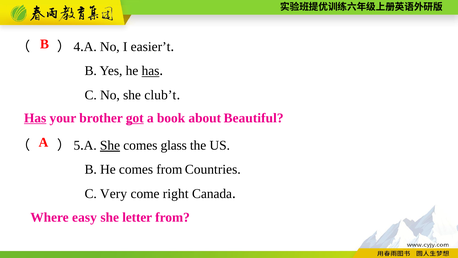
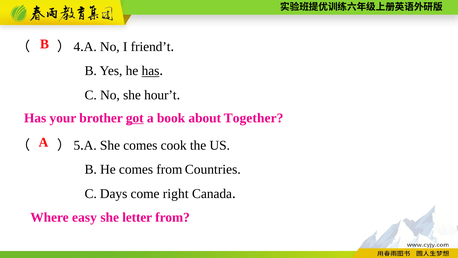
easier’t: easier’t -> friend’t
club’t: club’t -> hour’t
Has at (35, 118) underline: present -> none
Beautiful: Beautiful -> Together
She at (110, 145) underline: present -> none
glass: glass -> cook
Very: Very -> Days
